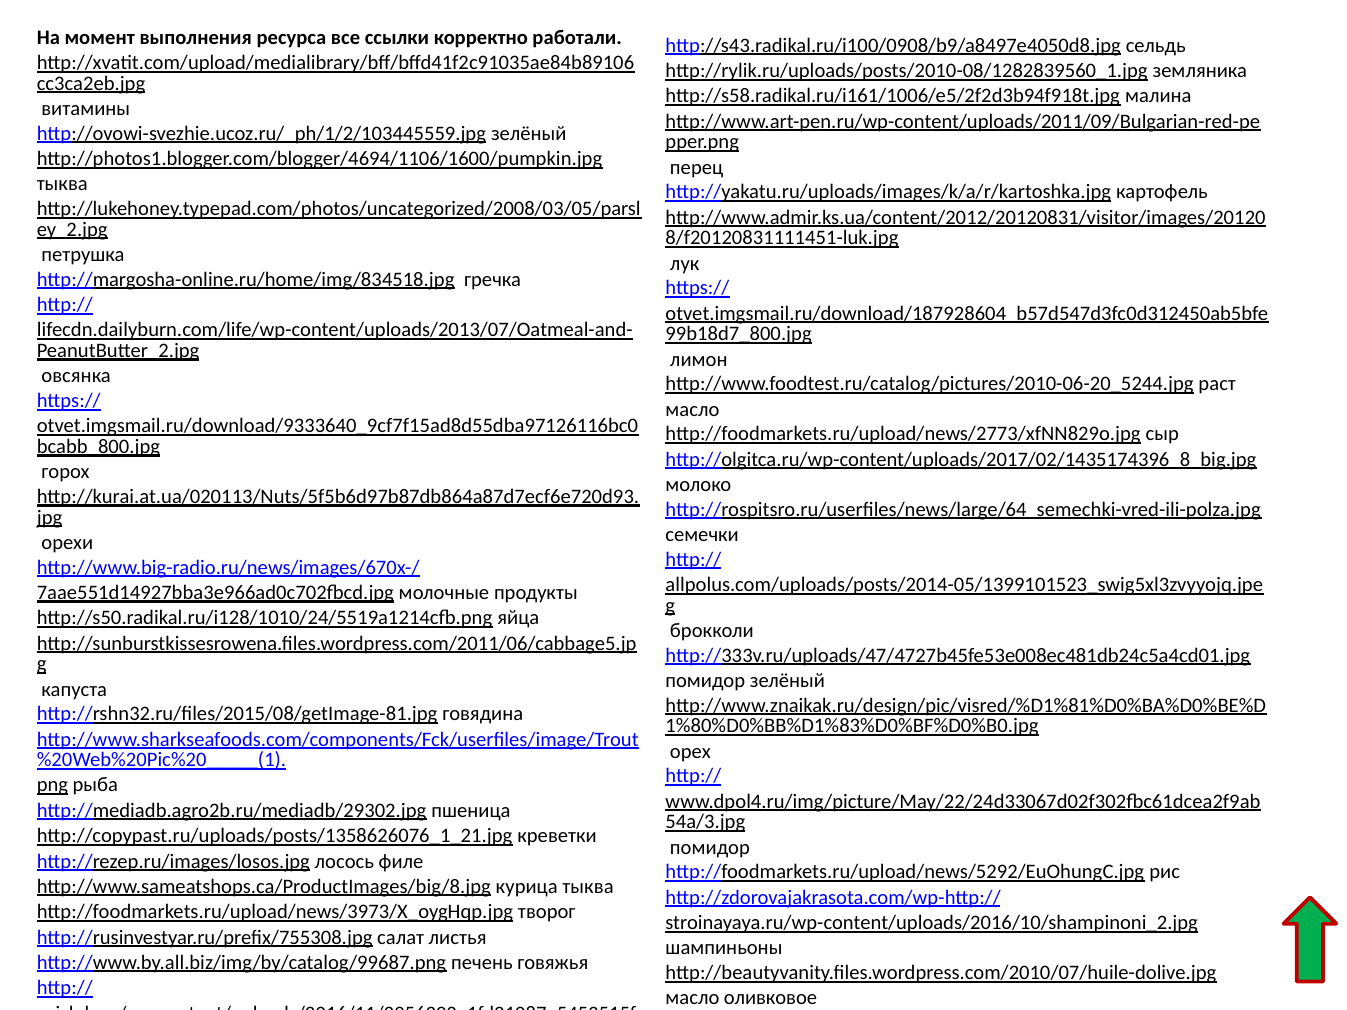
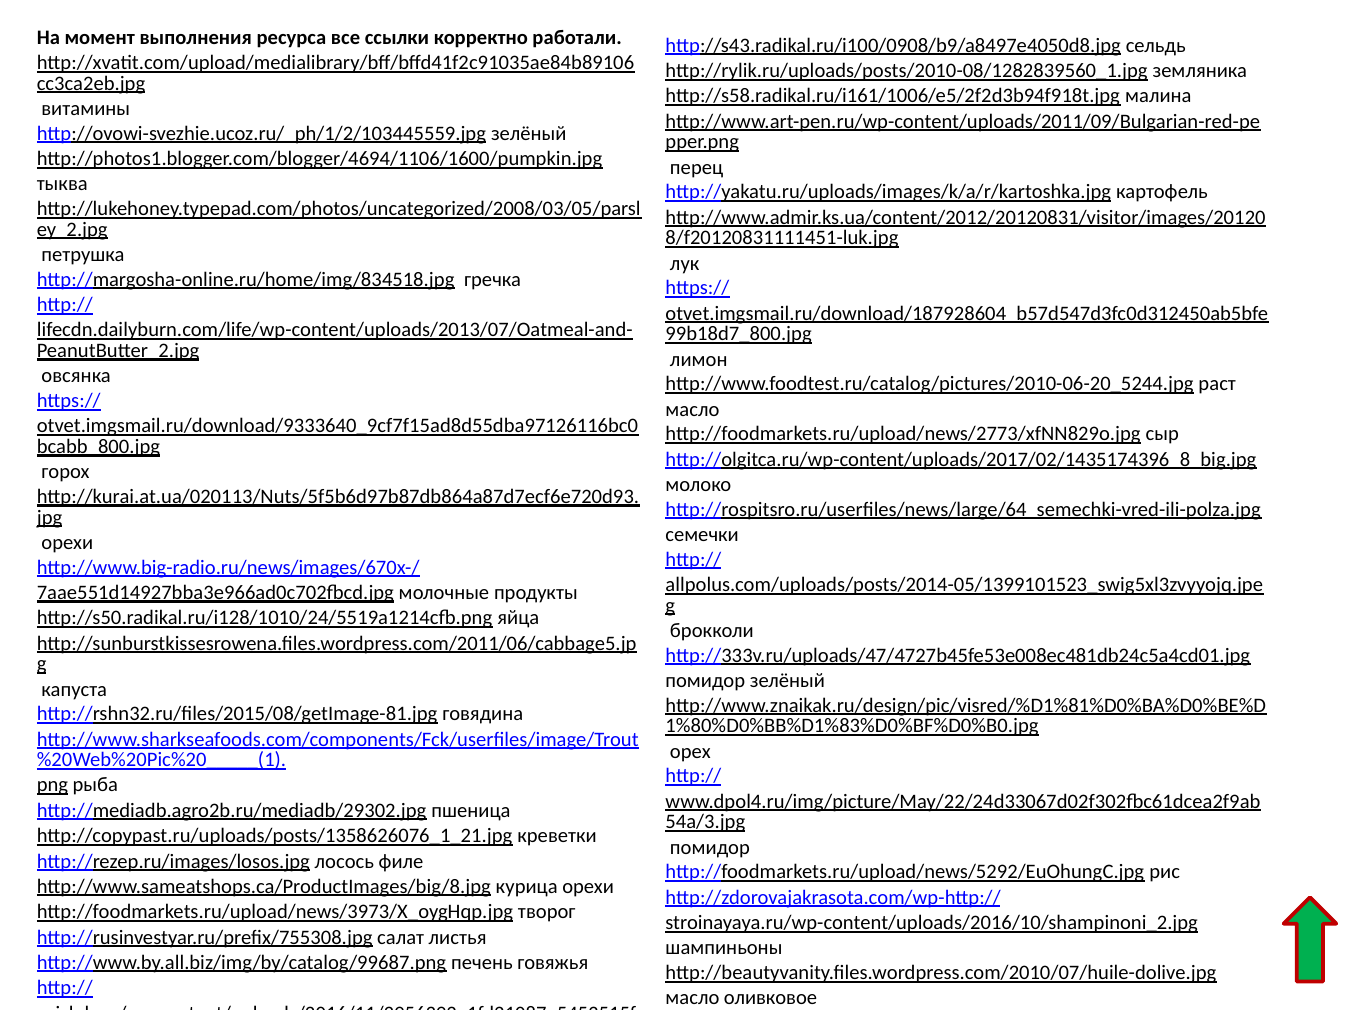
курица тыква: тыква -> орехи
